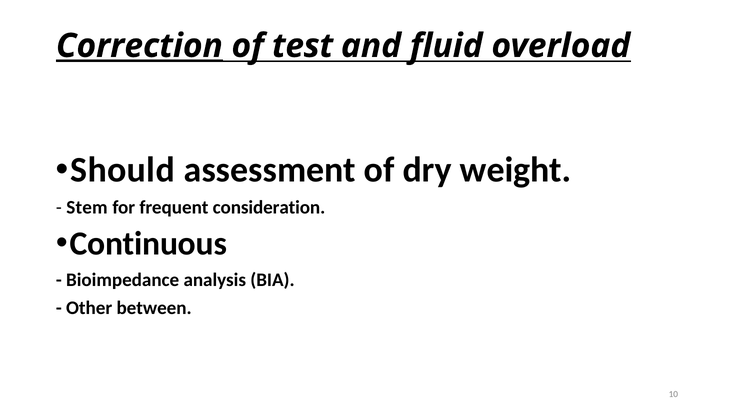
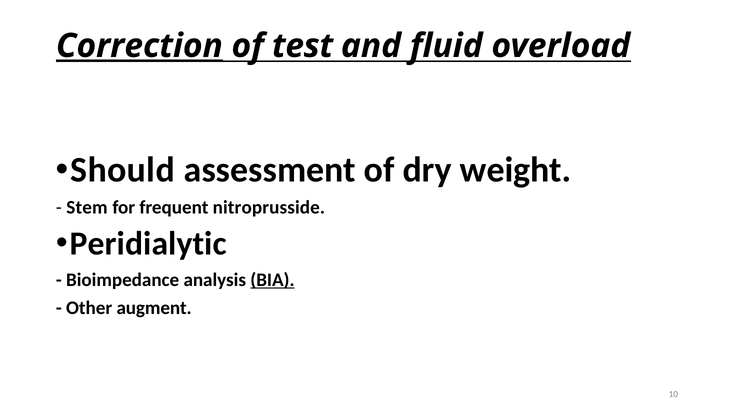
consideration: consideration -> nitroprusside
Continuous: Continuous -> Peridialytic
BIA underline: none -> present
between: between -> augment
